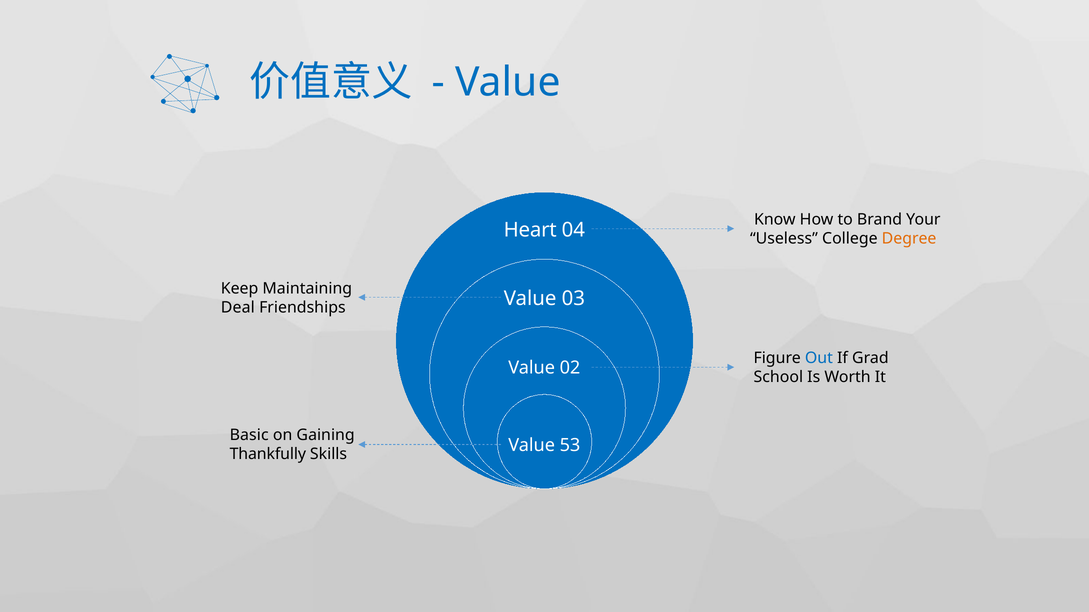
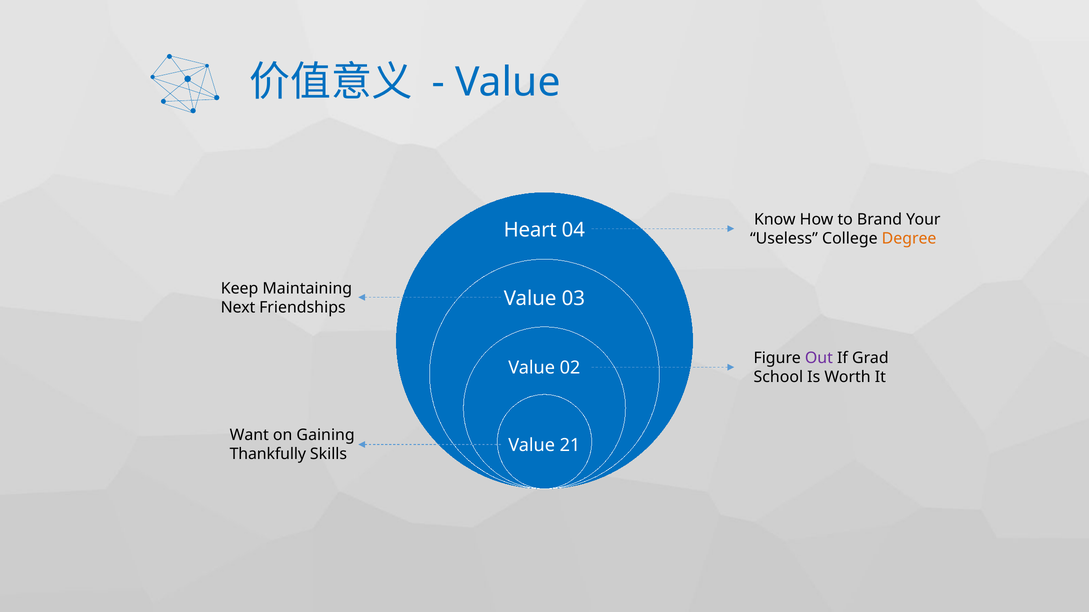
Deal: Deal -> Next
Out colour: blue -> purple
Basic: Basic -> Want
53: 53 -> 21
